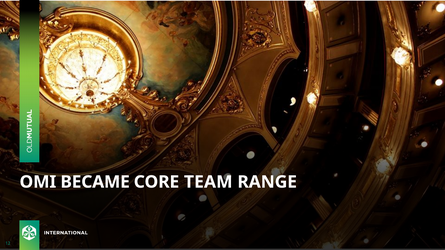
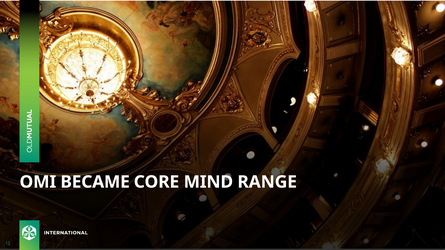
TEAM: TEAM -> MIND
